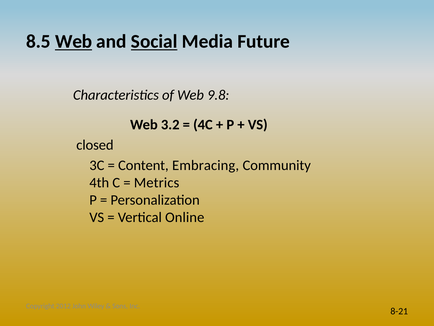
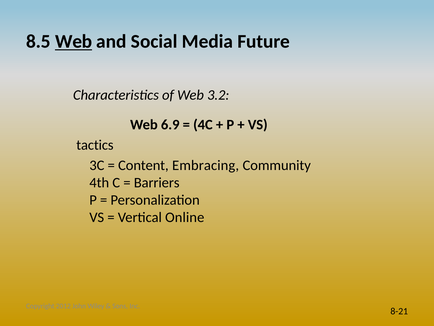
Social underline: present -> none
9.8: 9.8 -> 3.2
3.2: 3.2 -> 6.9
closed: closed -> tactics
Metrics: Metrics -> Barriers
